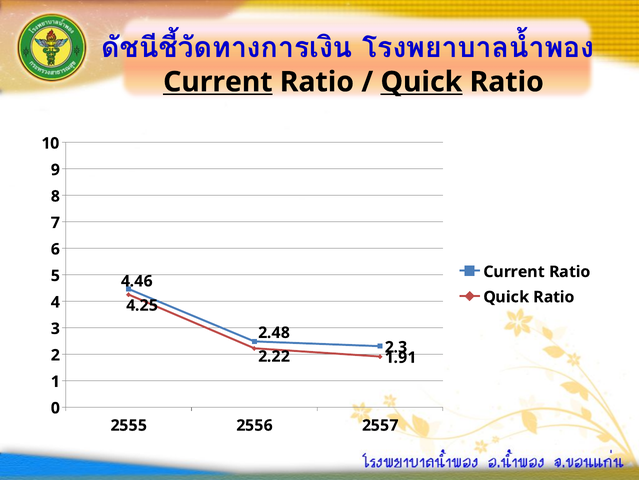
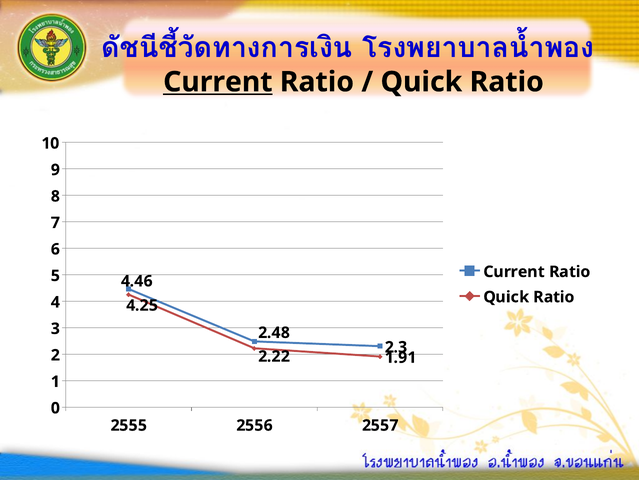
Quick at (421, 82) underline: present -> none
